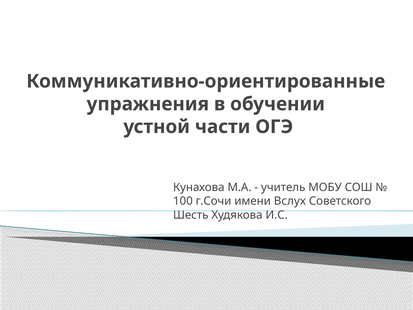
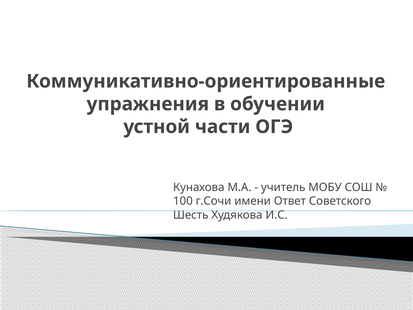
Вслух: Вслух -> Ответ
